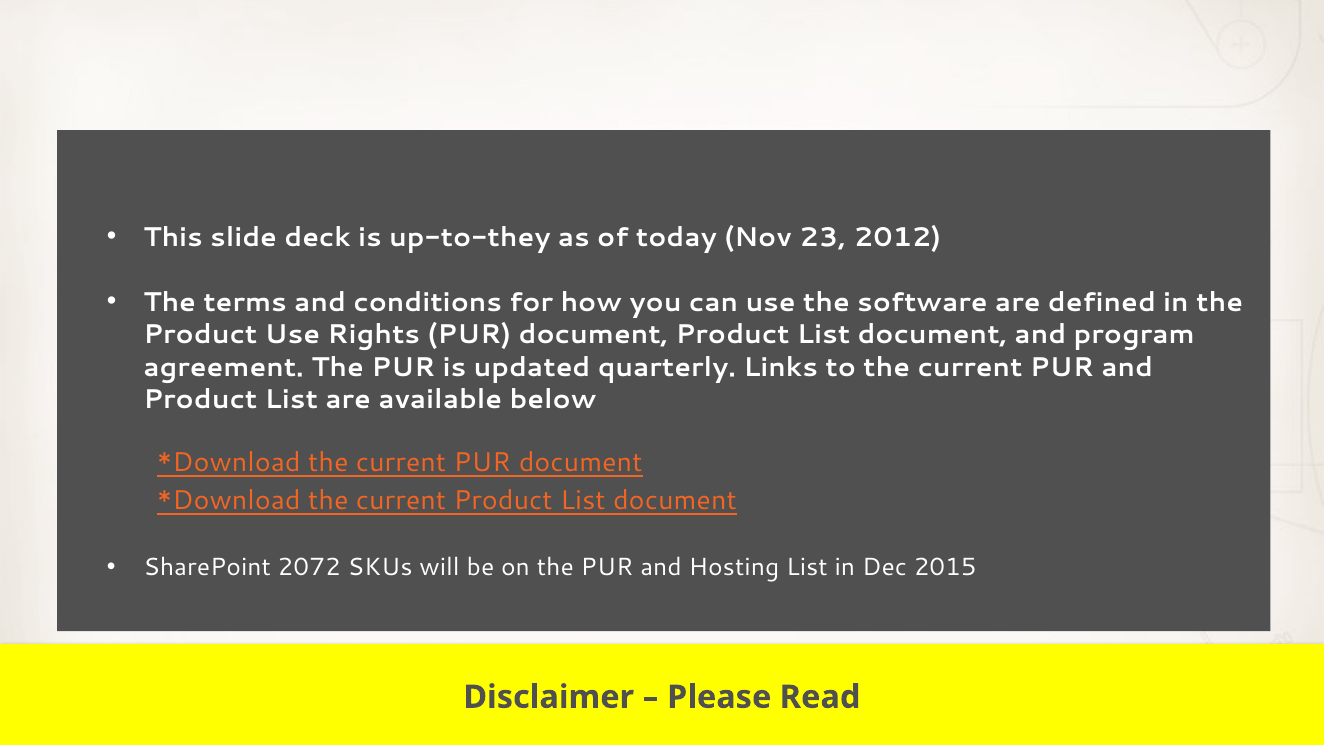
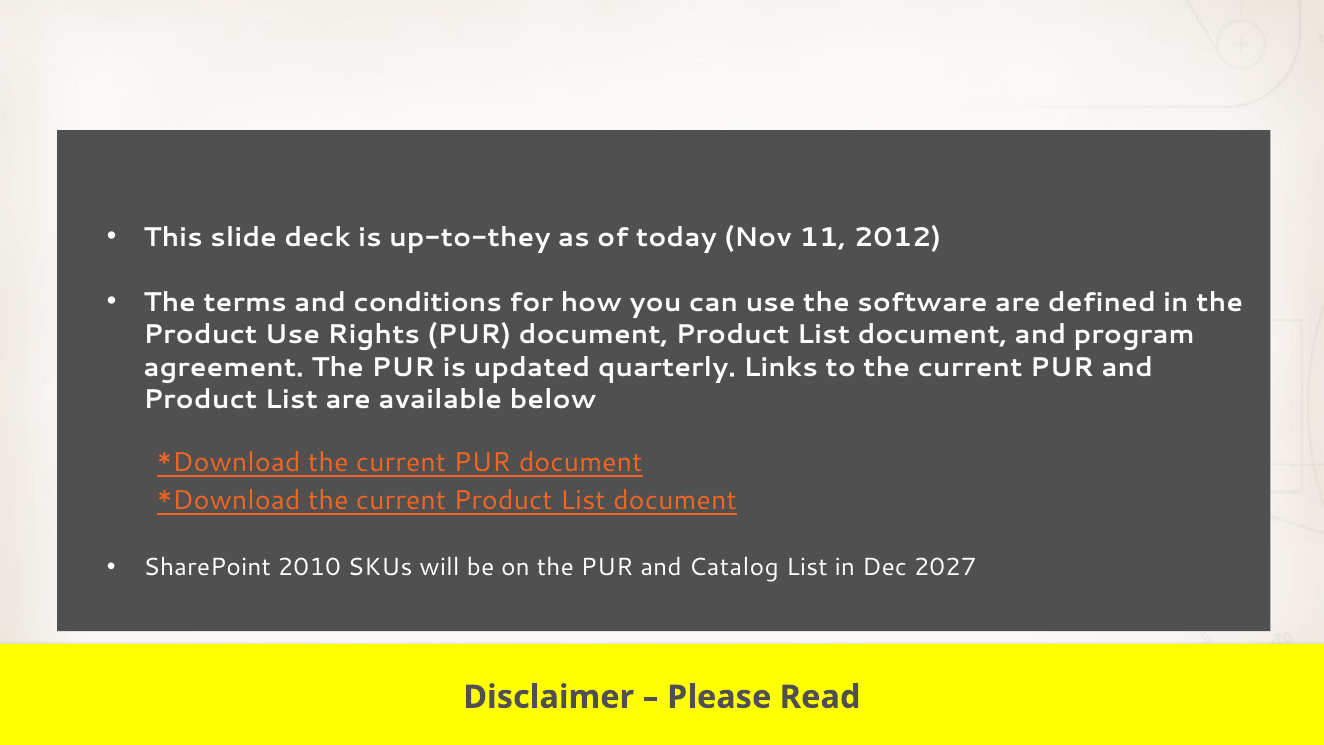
23: 23 -> 11
2072: 2072 -> 2010
Hosting: Hosting -> Catalog
2015: 2015 -> 2027
